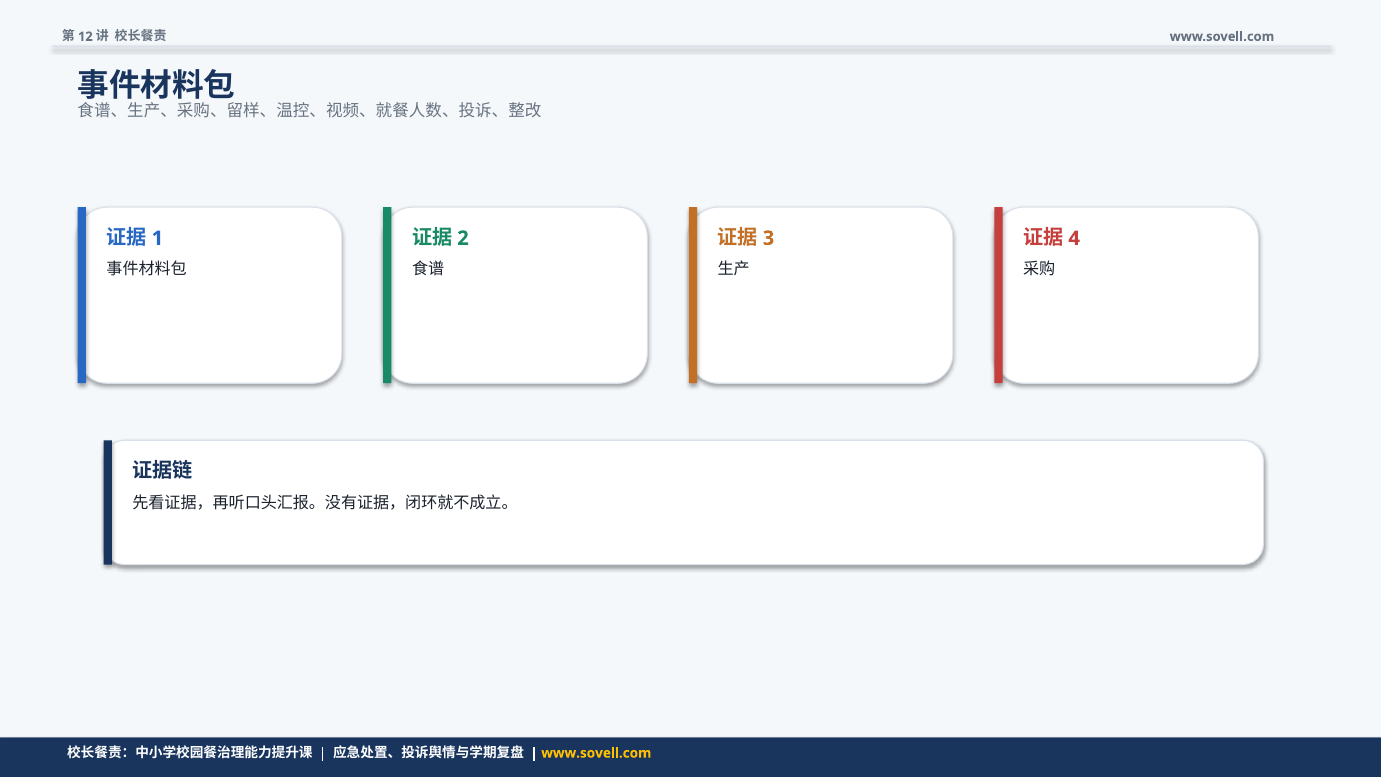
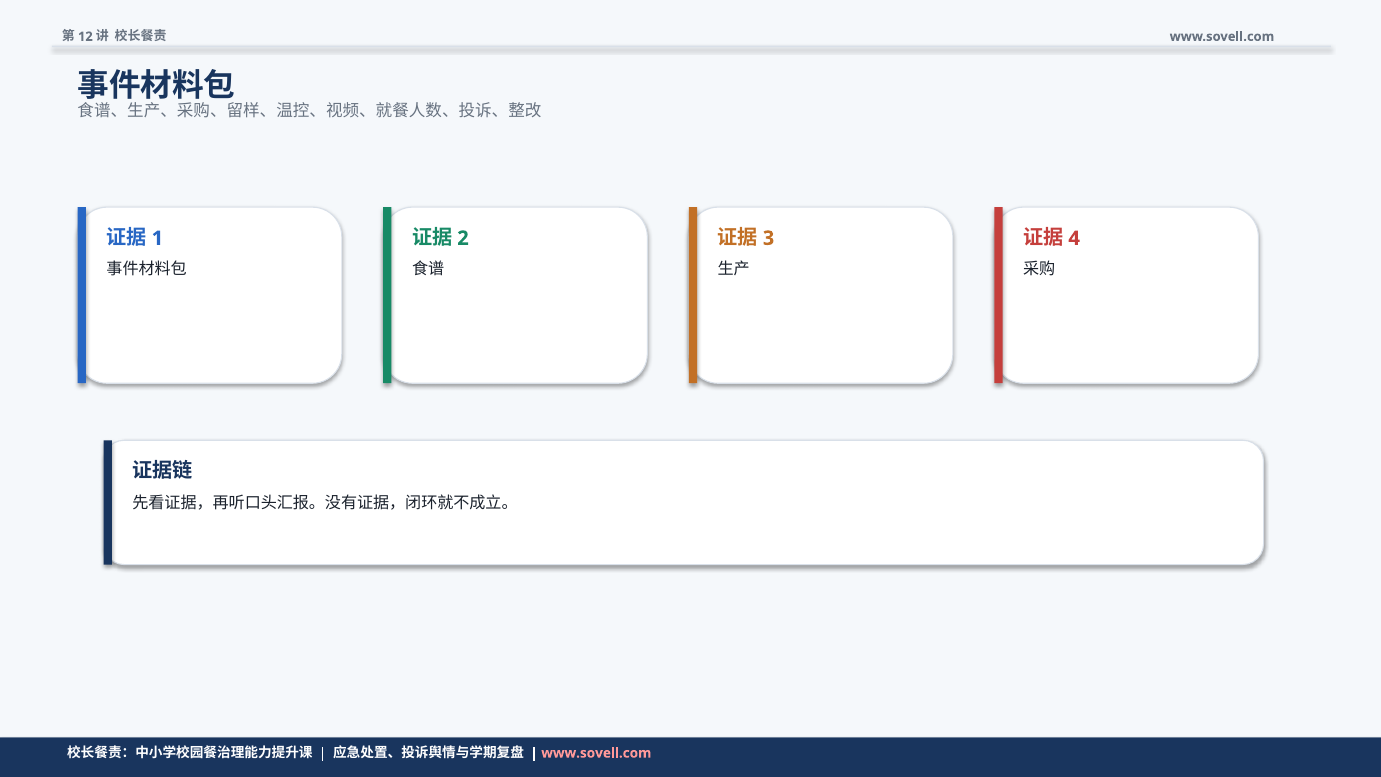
www.sovell.com at (596, 753) colour: yellow -> pink
